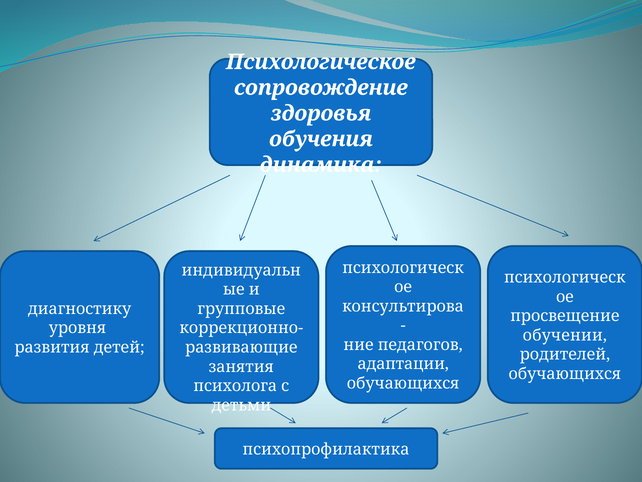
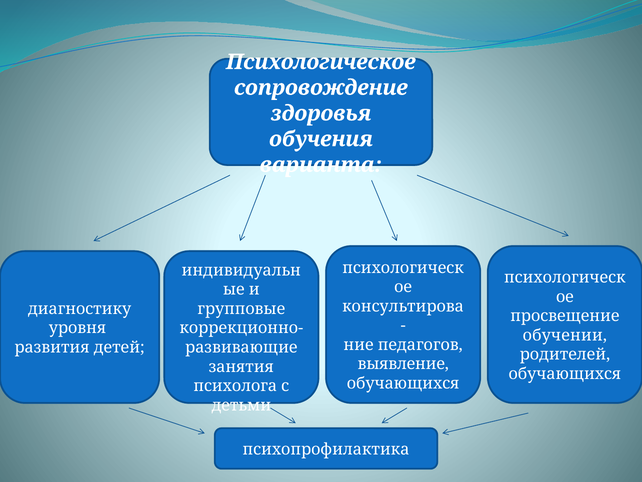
динамика: динамика -> варианта
адаптации: адаптации -> выявление
